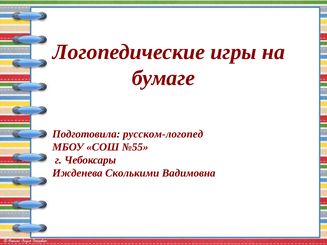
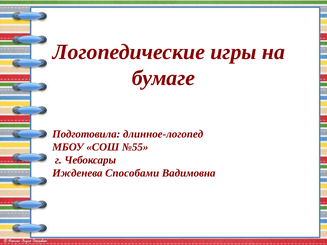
русском-логопед: русском-логопед -> длинное-логопед
Сколькими: Сколькими -> Способами
